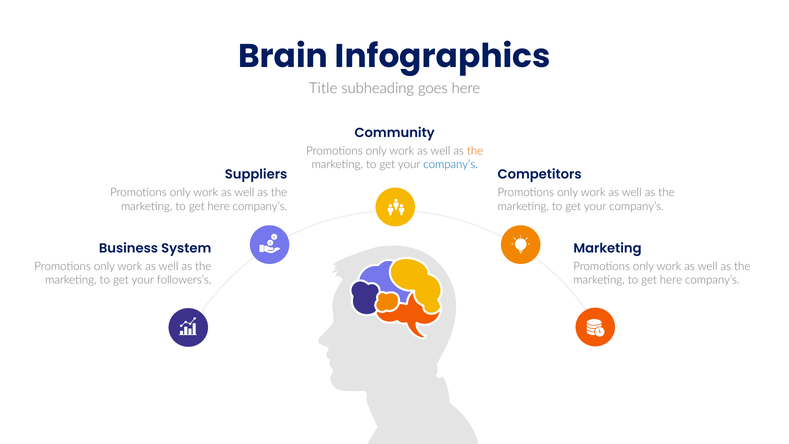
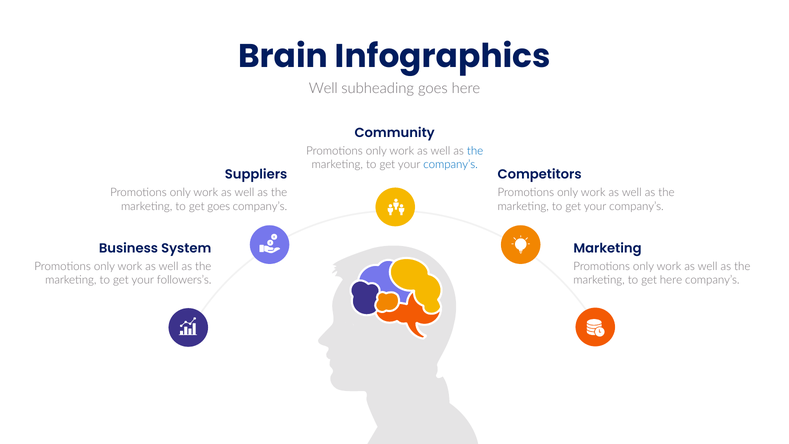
Title at (323, 88): Title -> Well
the at (475, 151) colour: orange -> blue
here at (219, 206): here -> goes
